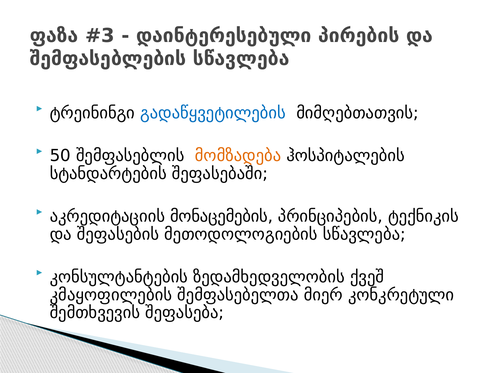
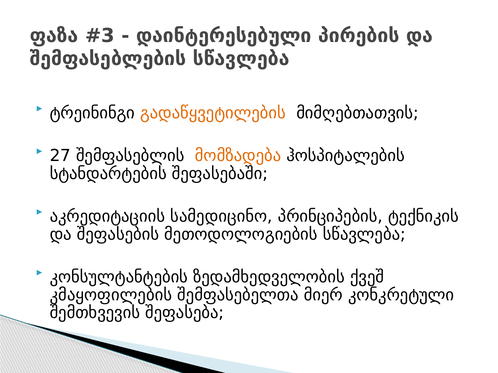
გადაწყვეტილების colour: blue -> orange
50: 50 -> 27
მონაცემების: მონაცემების -> სამედიცინო
